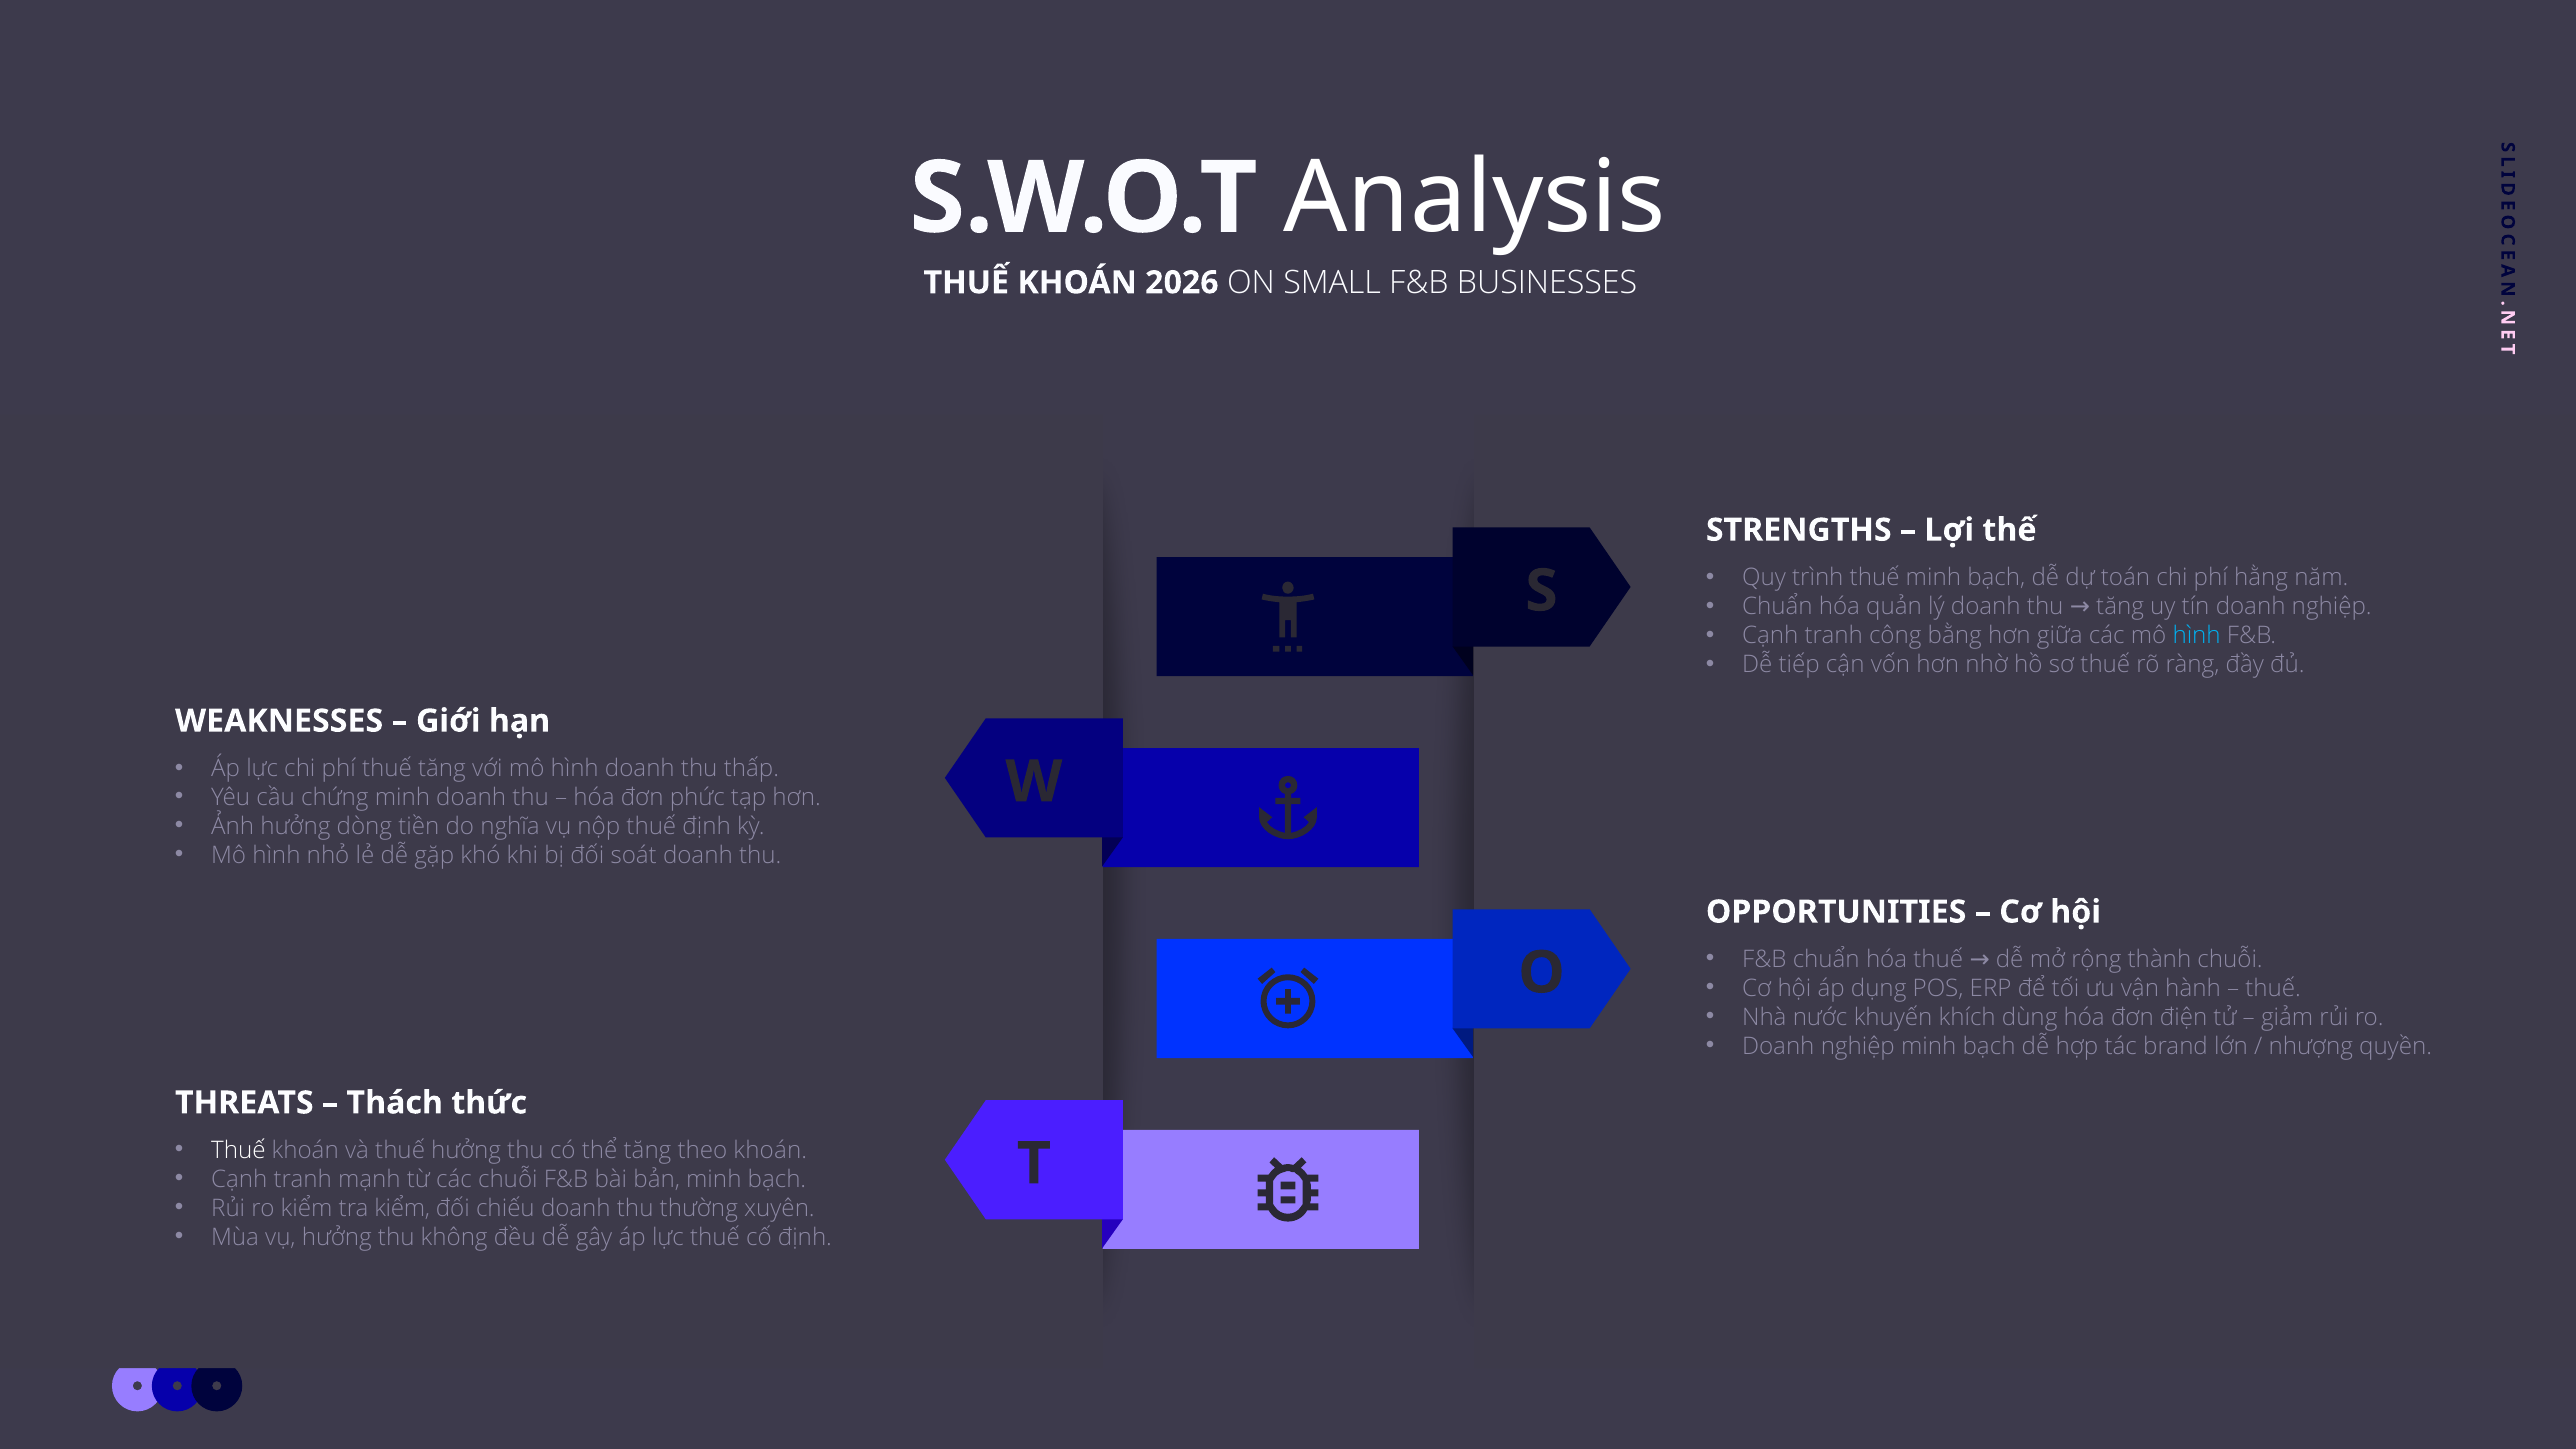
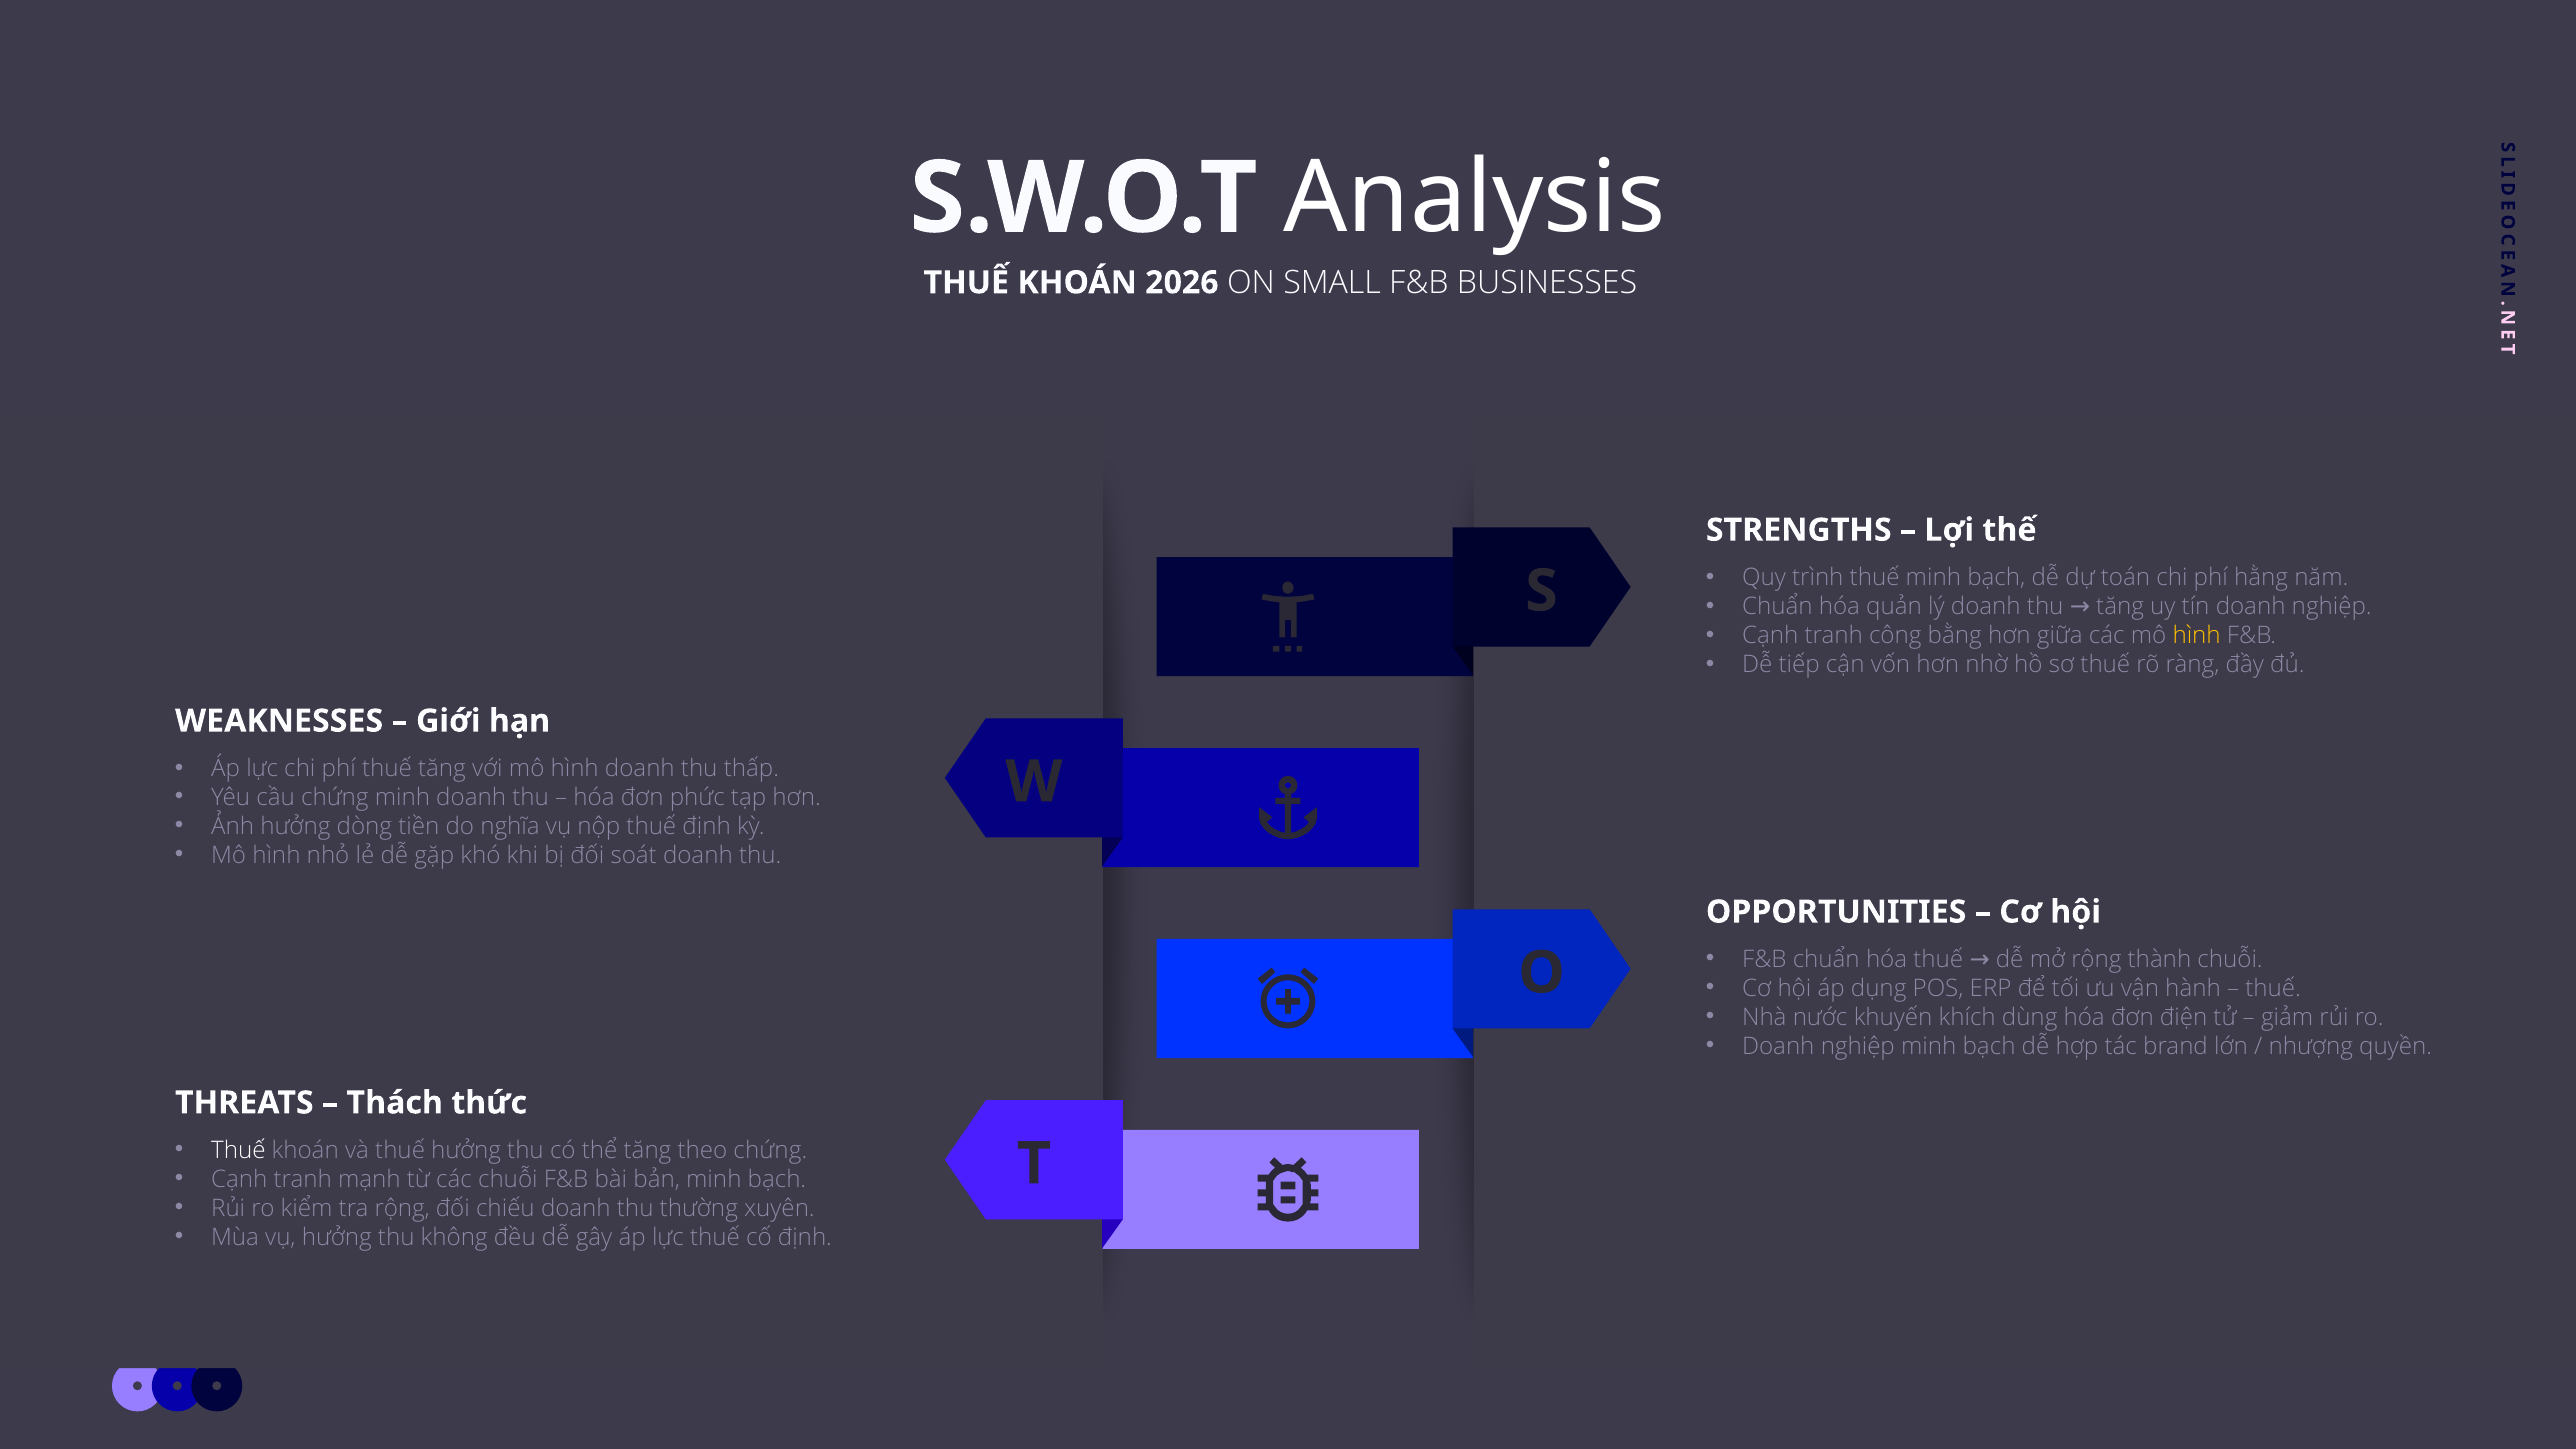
hình at (2197, 635) colour: light blue -> yellow
theo khoán: khoán -> chứng
tra kiểm: kiểm -> rộng
